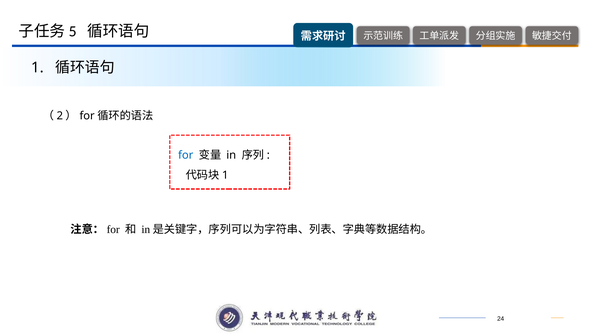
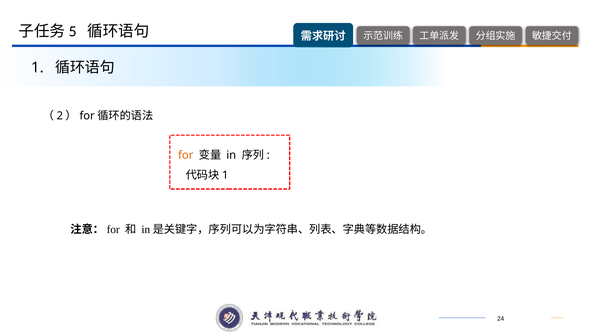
for colour: blue -> orange
